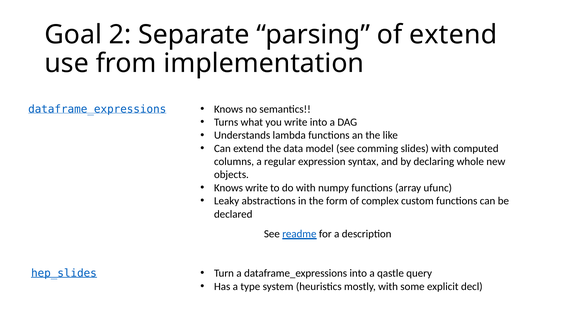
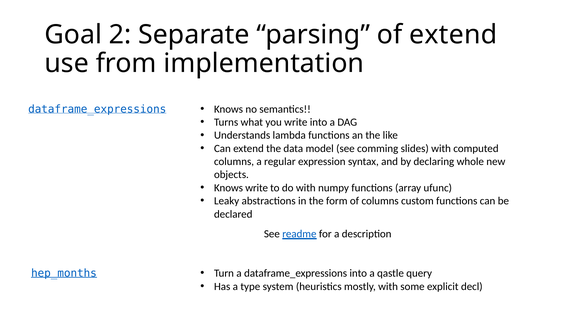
of complex: complex -> columns
hep_slides: hep_slides -> hep_months
